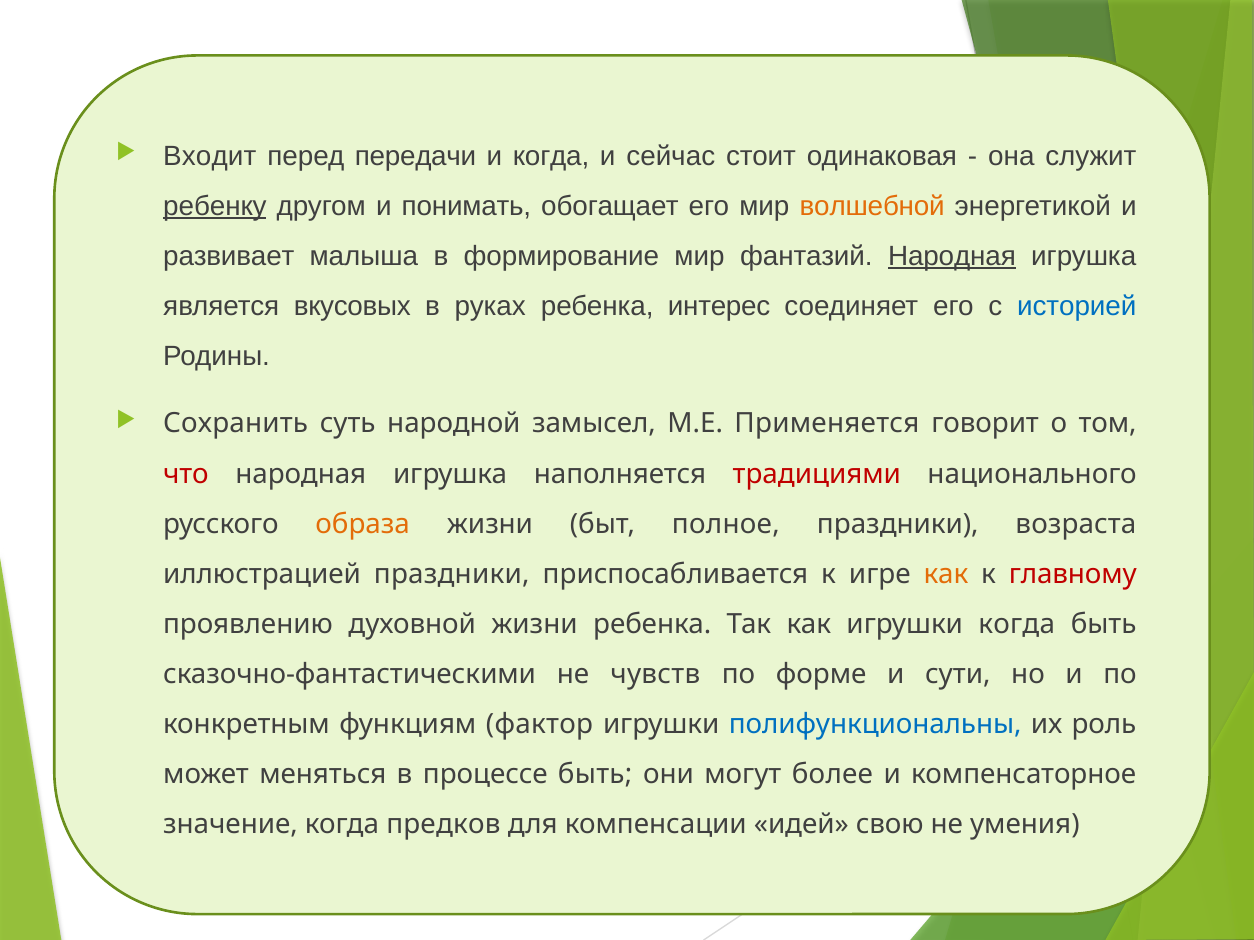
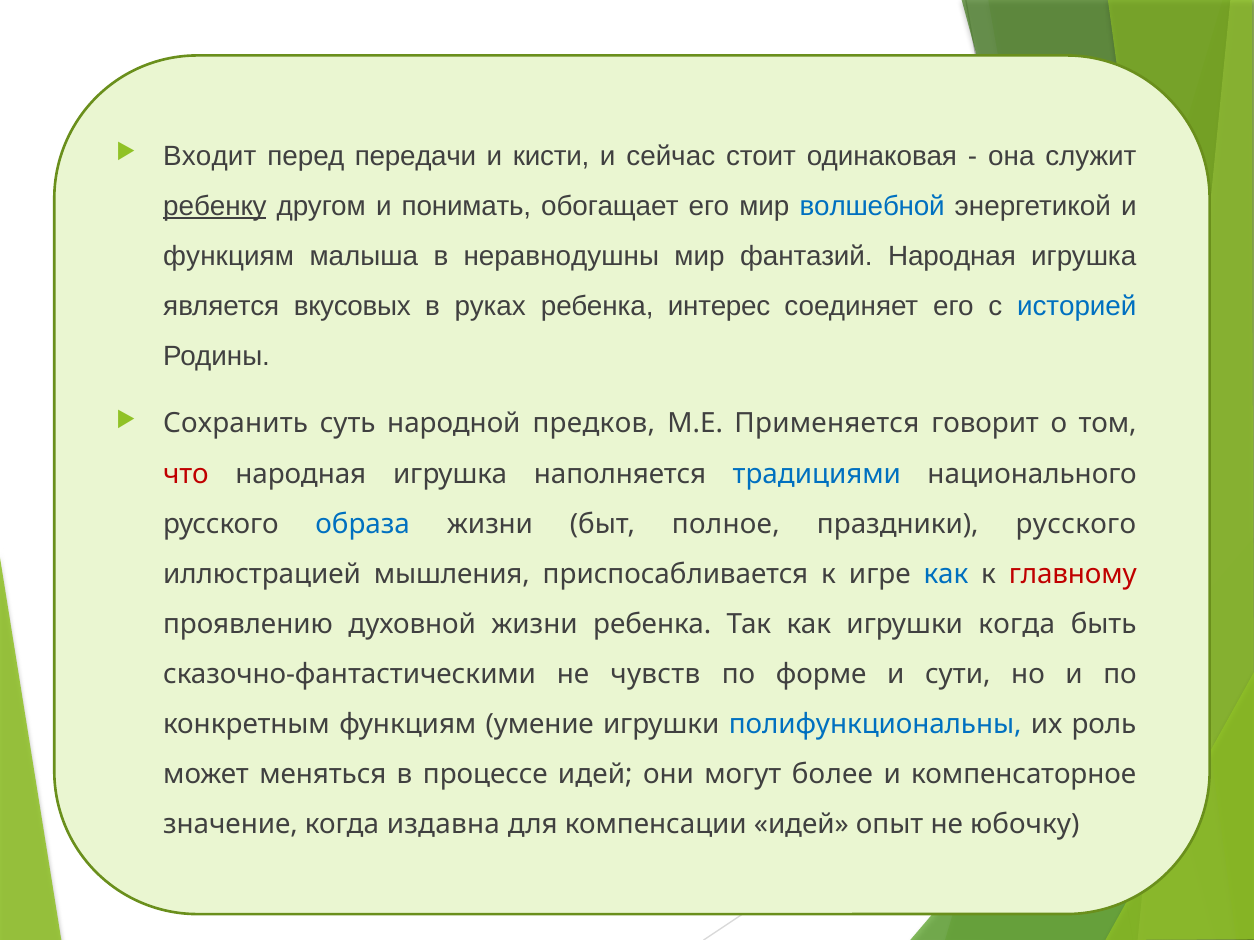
и когда: когда -> кисти
волшебной colour: orange -> blue
развивает at (229, 256): развивает -> функциям
формирование: формирование -> неравнодушны
Народная at (952, 256) underline: present -> none
замысел: замысел -> предков
традициями colour: red -> blue
образа colour: orange -> blue
праздники возраста: возраста -> русского
иллюстрацией праздники: праздники -> мышления
как at (946, 574) colour: orange -> blue
фактор: фактор -> умение
процессе быть: быть -> идей
предков: предков -> издавна
свою: свою -> опыт
умения: умения -> юбочку
